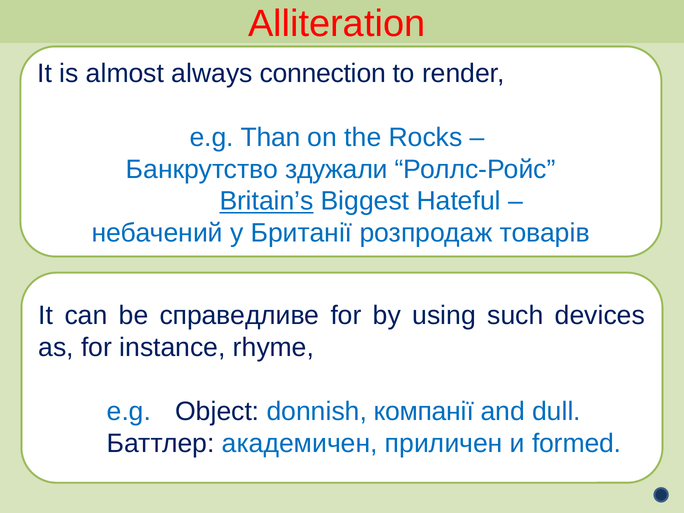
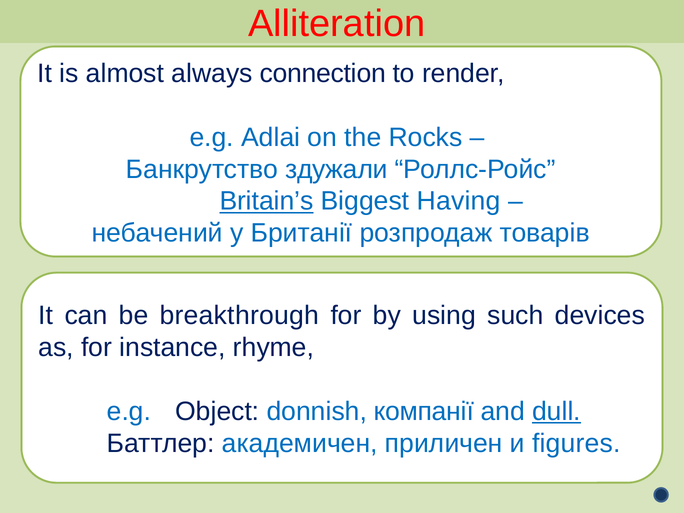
Than: Than -> Adlai
Hateful: Hateful -> Having
справедливе: справедливе -> breakthrough
dull underline: none -> present
formed: formed -> figures
